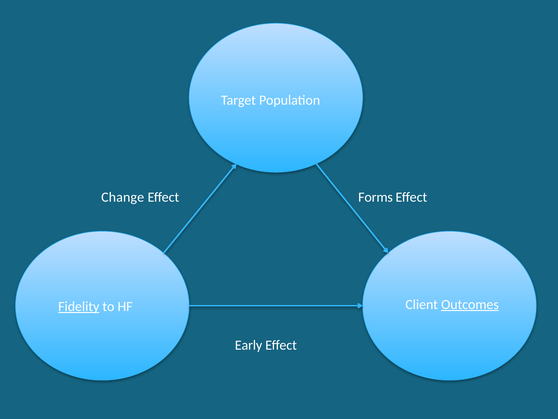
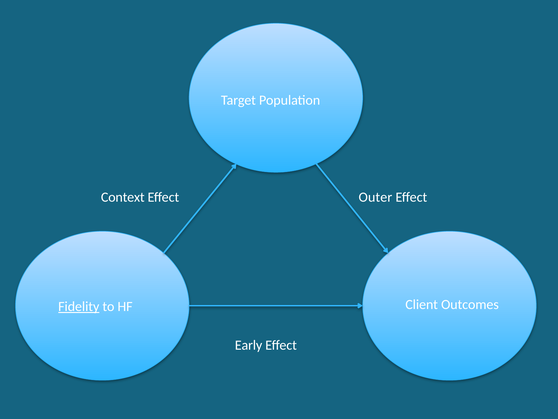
Change: Change -> Context
Forms: Forms -> Outer
Outcomes underline: present -> none
